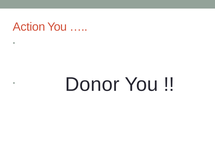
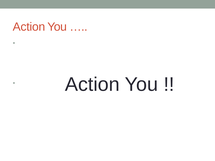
Donor at (92, 85): Donor -> Action
